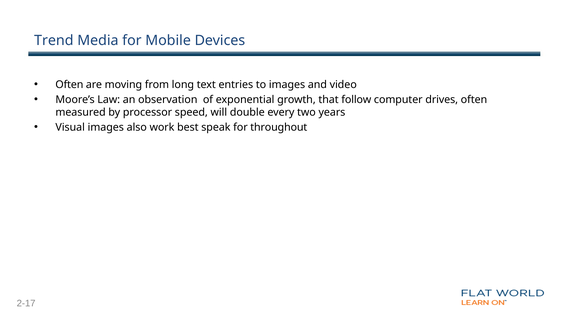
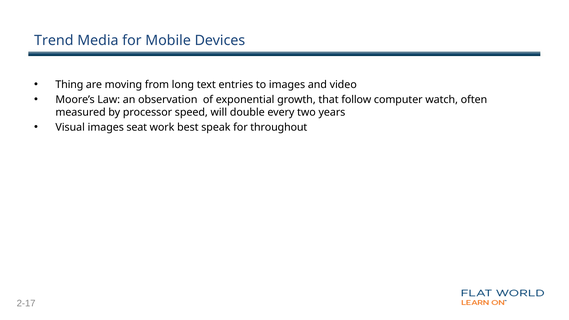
Often at (69, 85): Often -> Thing
drives: drives -> watch
also: also -> seat
